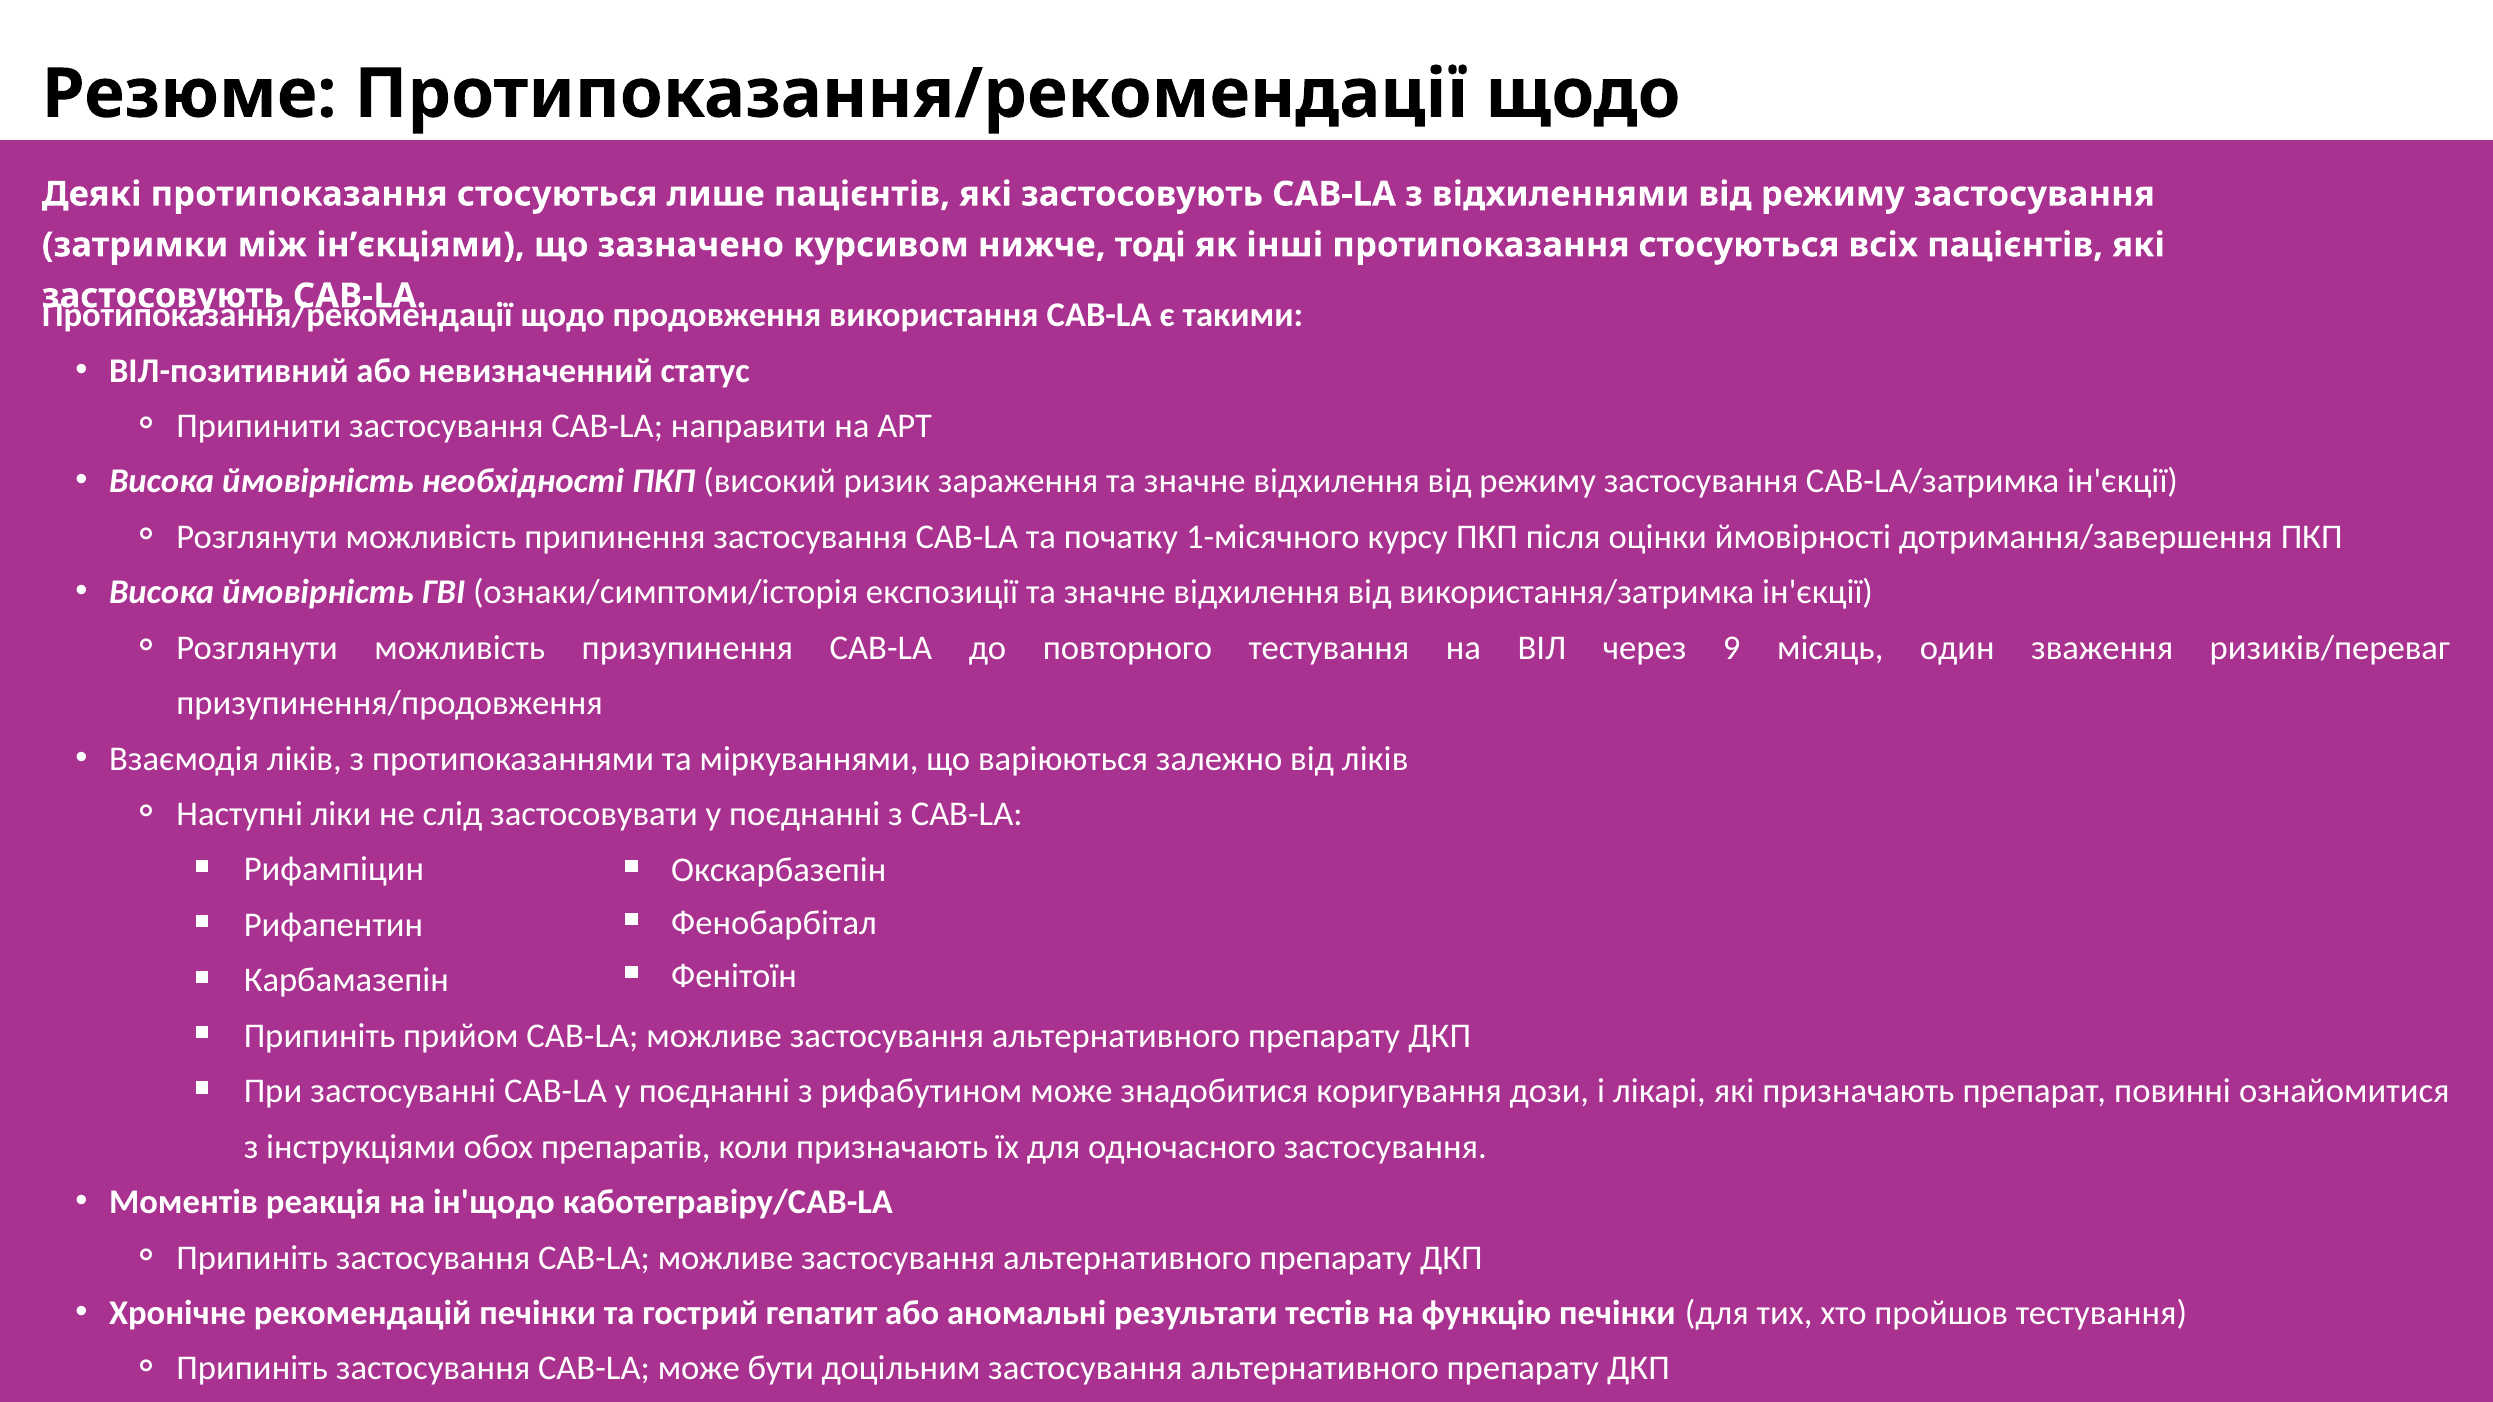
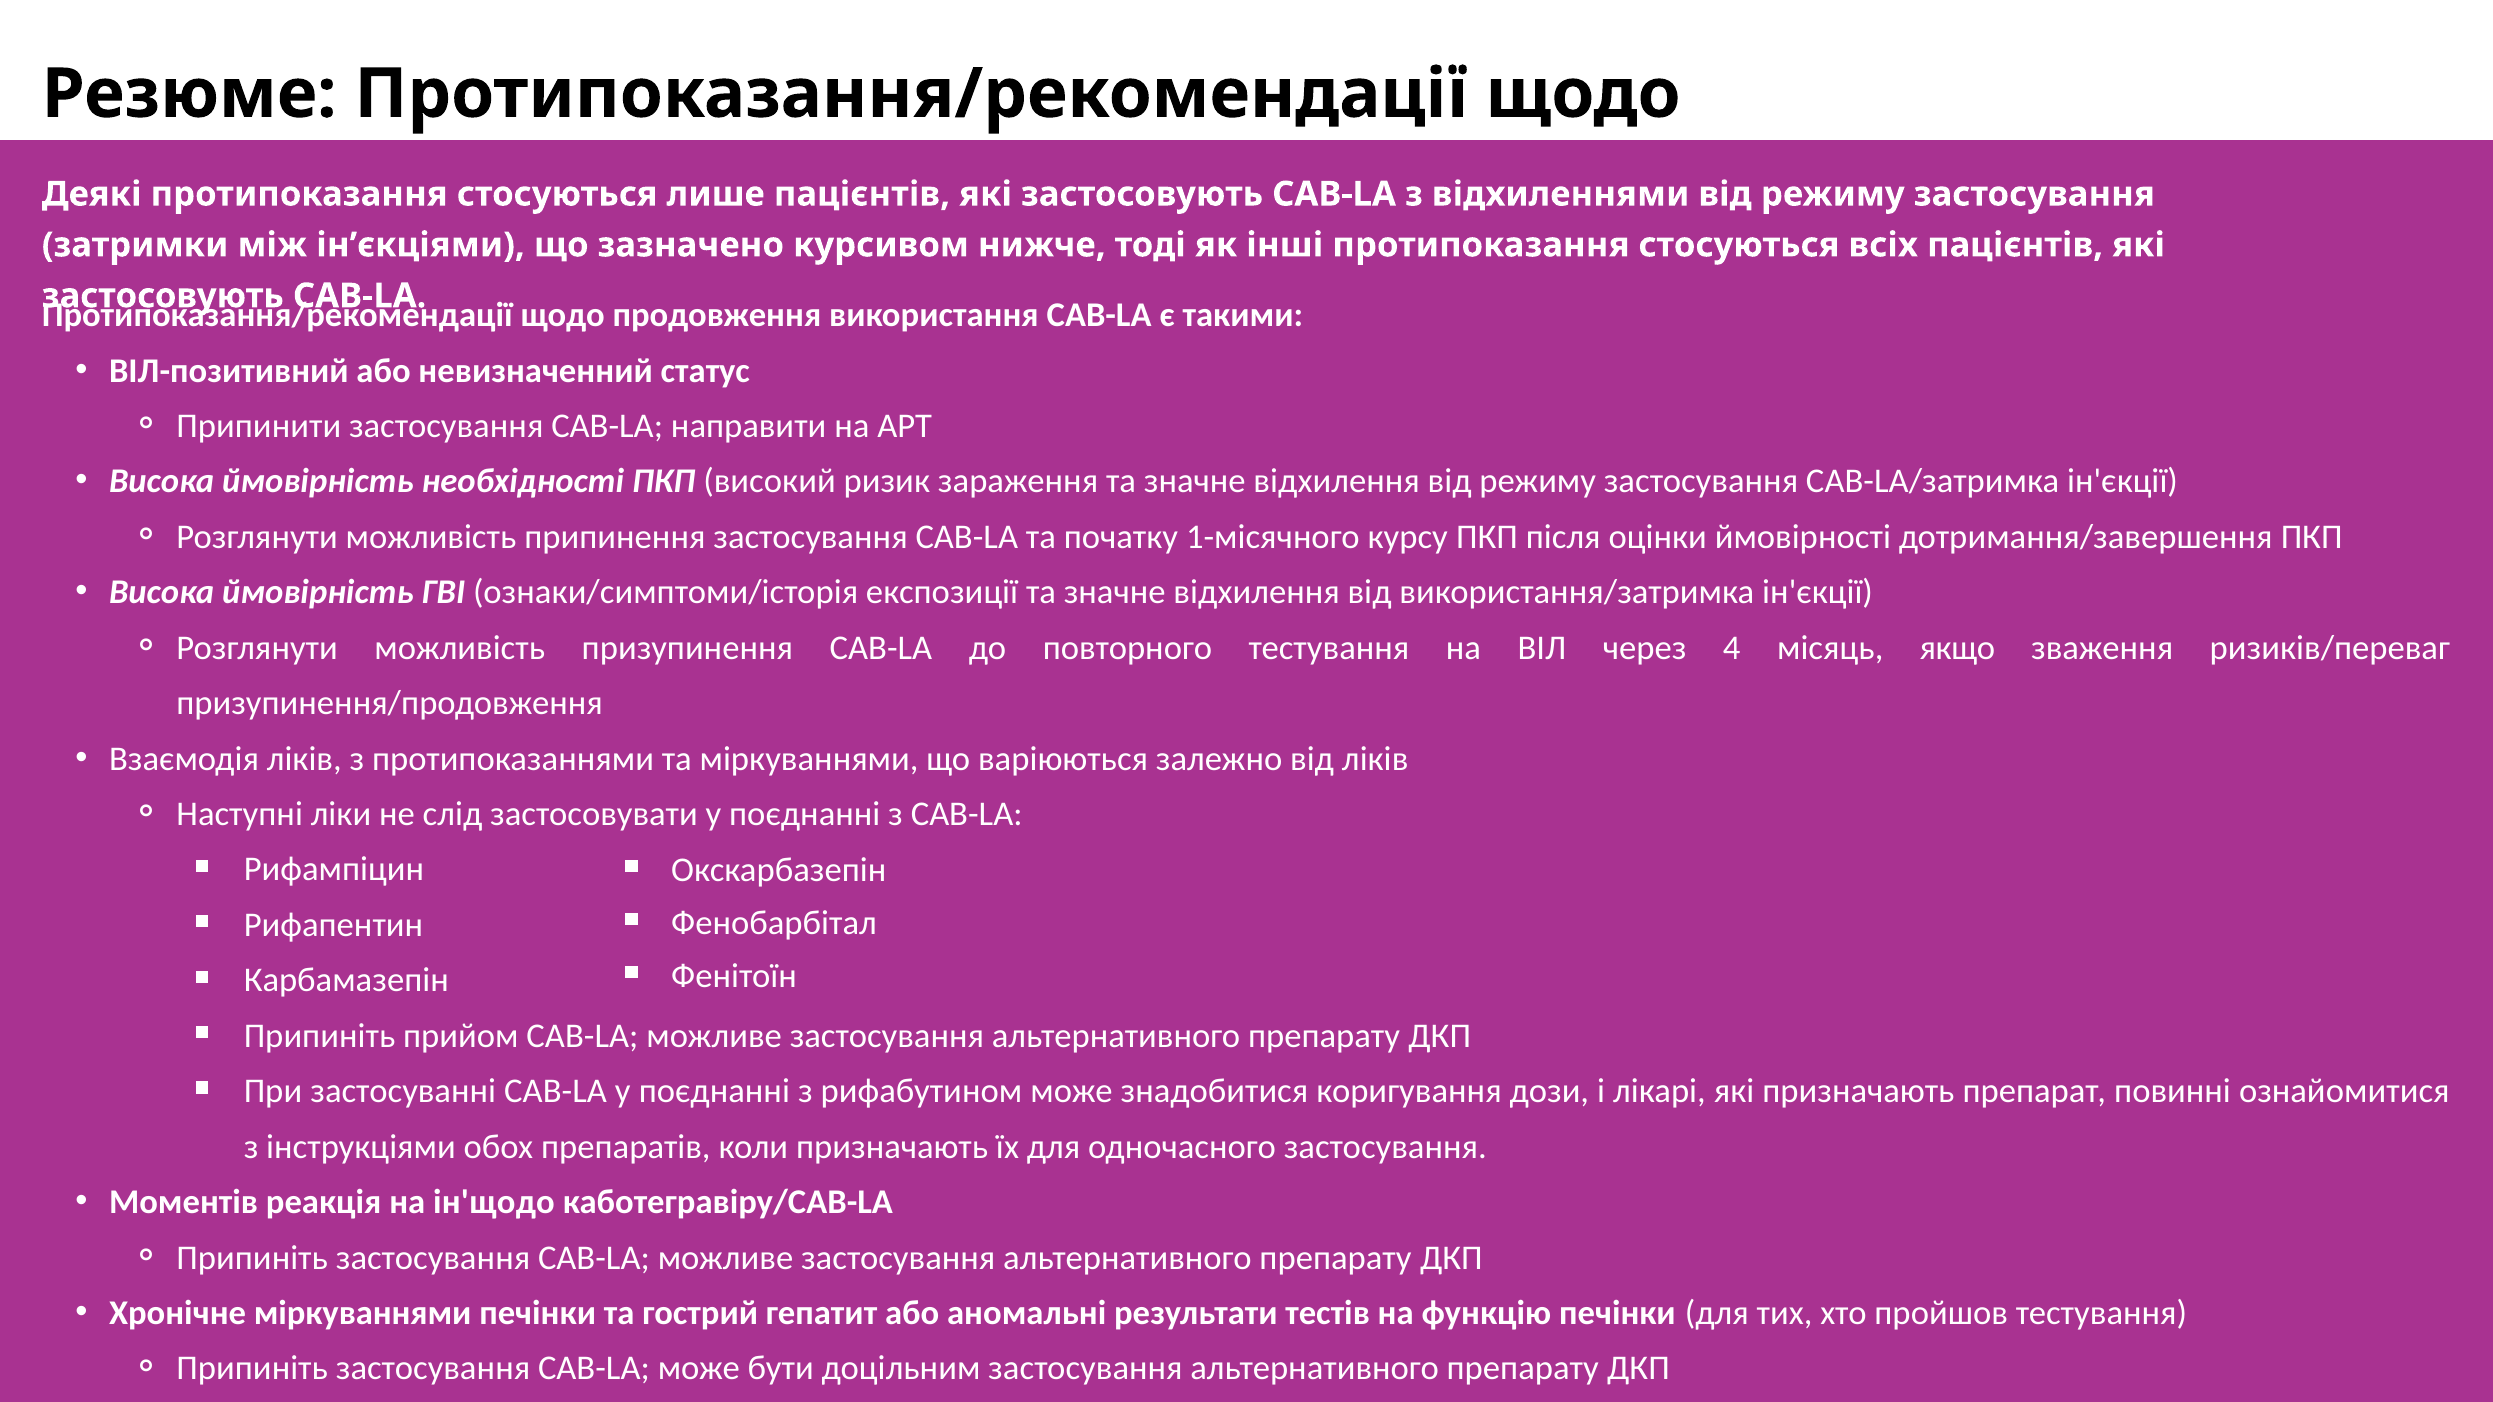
9: 9 -> 4
один: один -> якщо
Хронічне рекомендацій: рекомендацій -> міркуваннями
